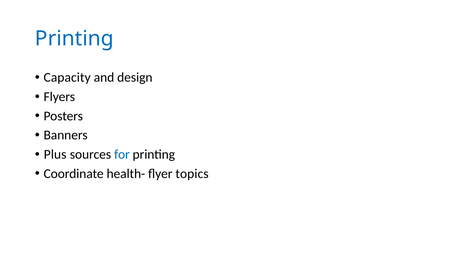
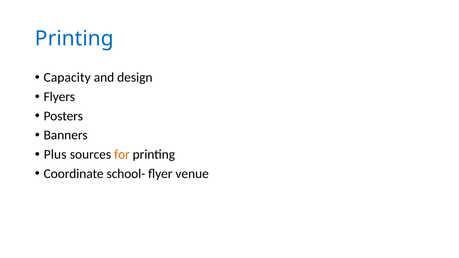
for colour: blue -> orange
health-: health- -> school-
topics: topics -> venue
